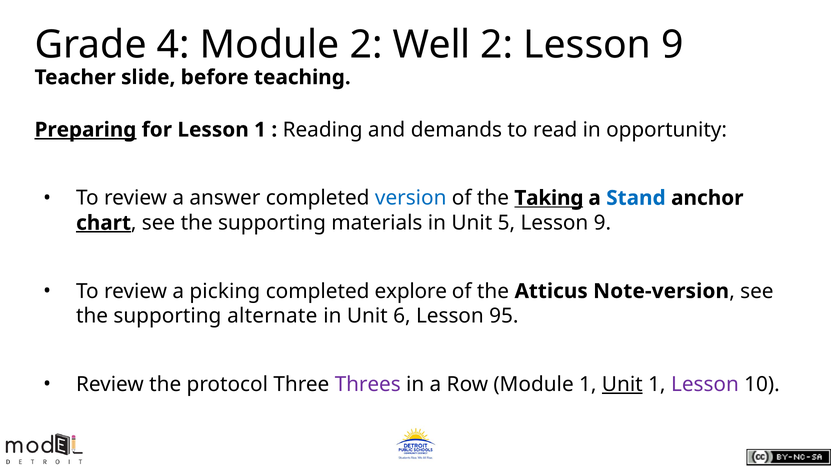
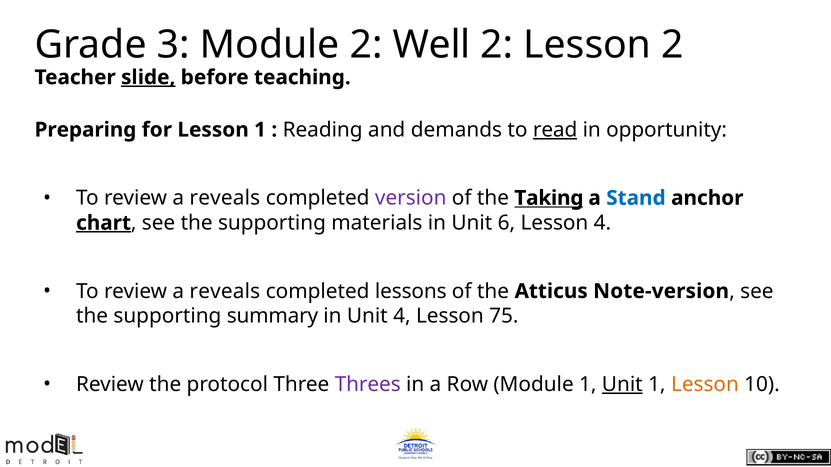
4: 4 -> 3
2 Lesson 9: 9 -> 2
slide underline: none -> present
Preparing underline: present -> none
read underline: none -> present
answer at (225, 198): answer -> reveals
version colour: blue -> purple
5: 5 -> 6
9 at (602, 223): 9 -> 4
picking at (225, 291): picking -> reveals
explore: explore -> lessons
alternate: alternate -> summary
Unit 6: 6 -> 4
95: 95 -> 75
Lesson at (705, 385) colour: purple -> orange
